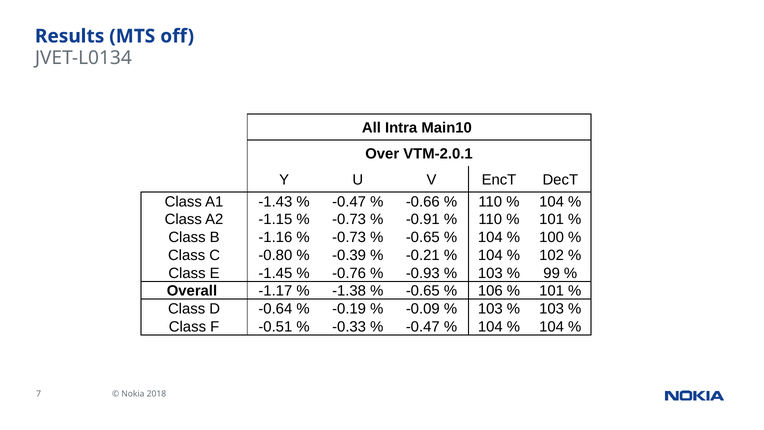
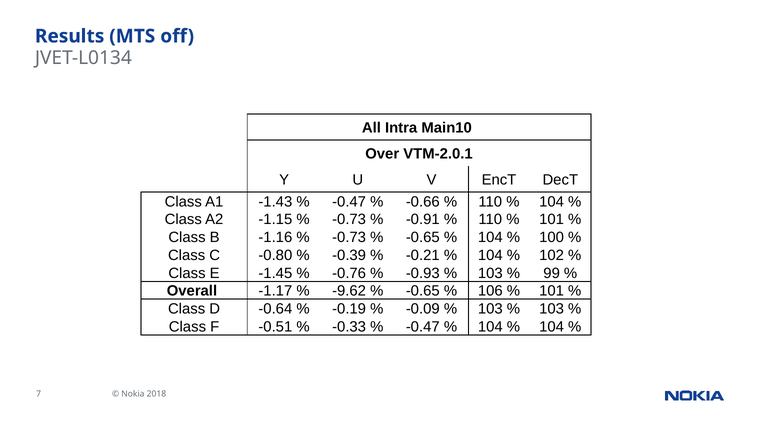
-1.38: -1.38 -> -9.62
